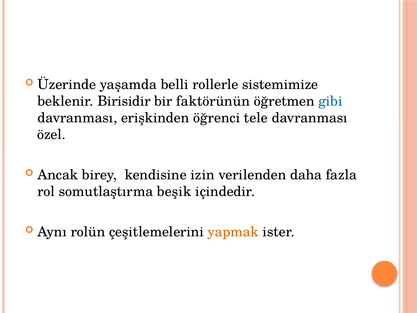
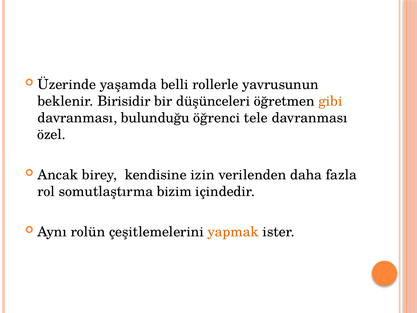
sistemimize: sistemimize -> yavrusunun
faktörünün: faktörünün -> düşünceleri
gibi colour: blue -> orange
erişkinden: erişkinden -> bulunduğu
beşik: beşik -> bizim
